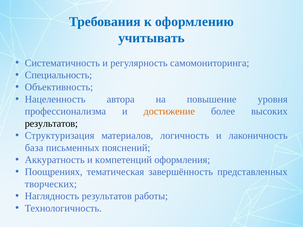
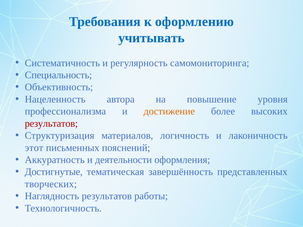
результатов at (51, 124) colour: black -> red
база: база -> этот
компетенций: компетенций -> деятельности
Поощрениях: Поощрениях -> Достигнутые
